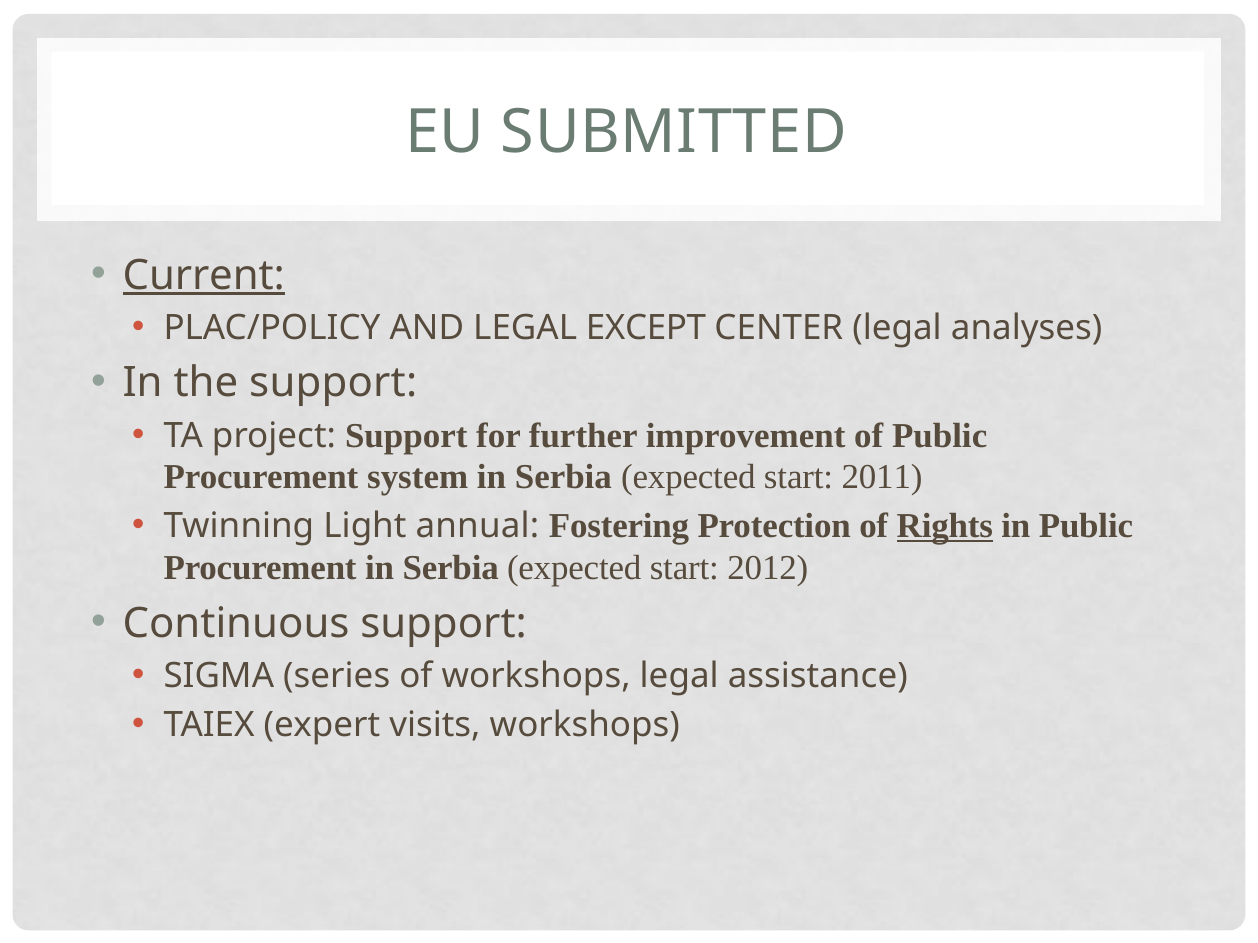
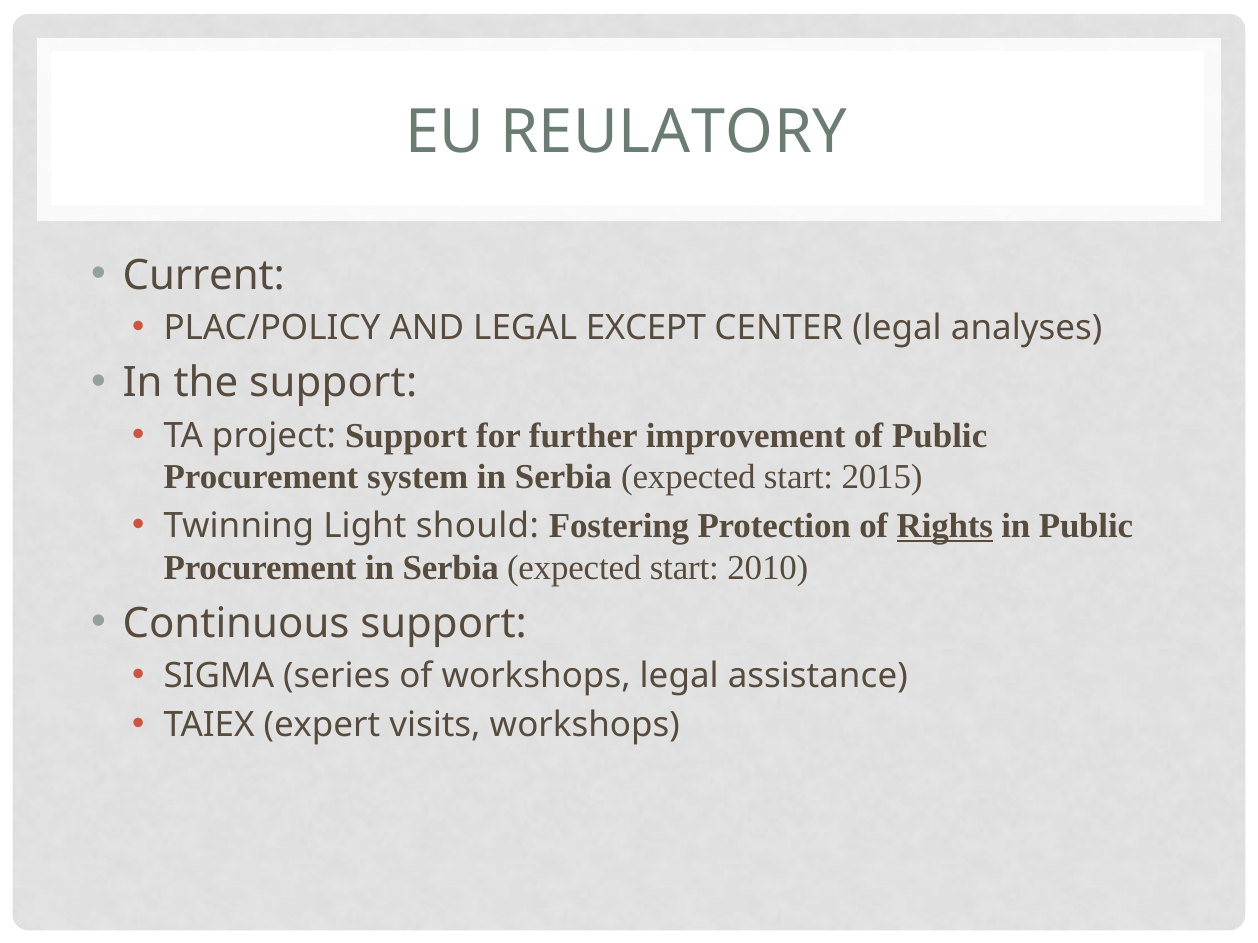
SUBMITTED: SUBMITTED -> REULATORY
Current underline: present -> none
2011: 2011 -> 2015
annual: annual -> should
2012: 2012 -> 2010
